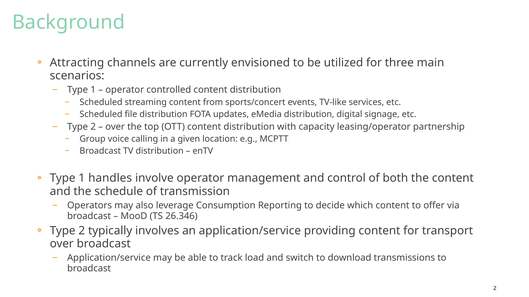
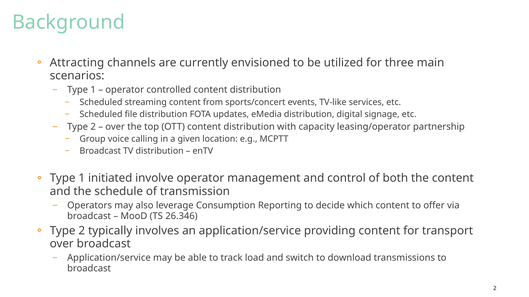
handles: handles -> initiated
